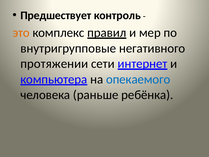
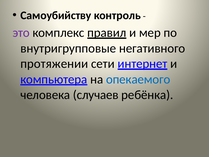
Предшествует: Предшествует -> Самоубийству
это colour: orange -> purple
раньше: раньше -> случаев
